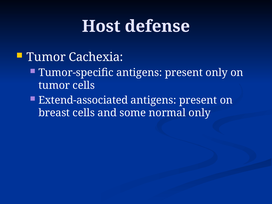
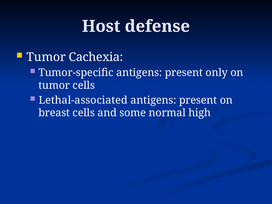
Extend-associated: Extend-associated -> Lethal-associated
normal only: only -> high
